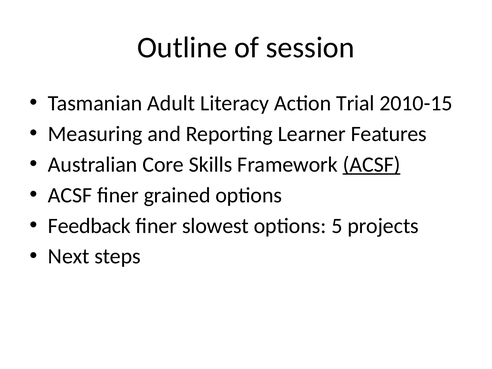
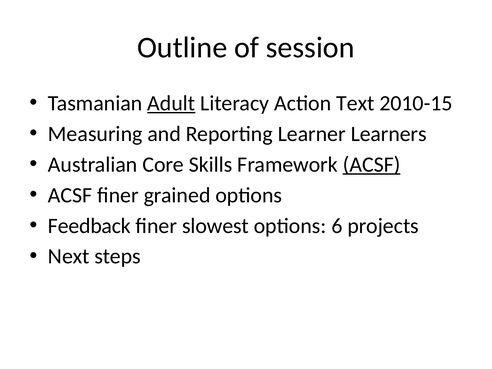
Adult underline: none -> present
Trial: Trial -> Text
Features: Features -> Learners
5: 5 -> 6
